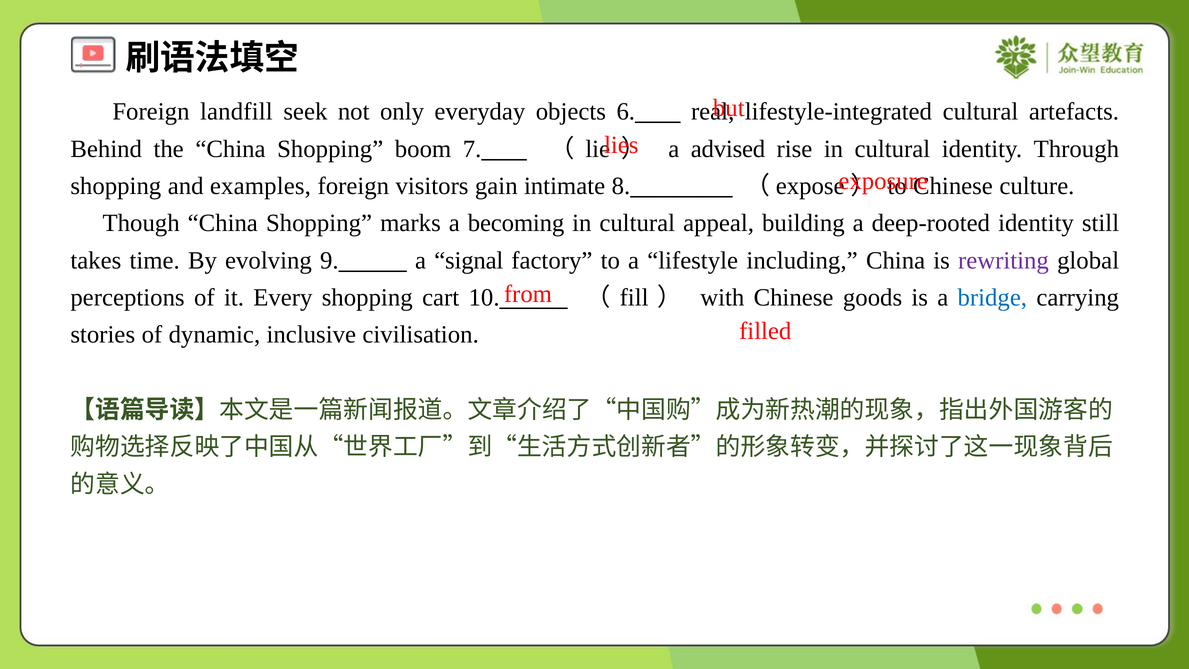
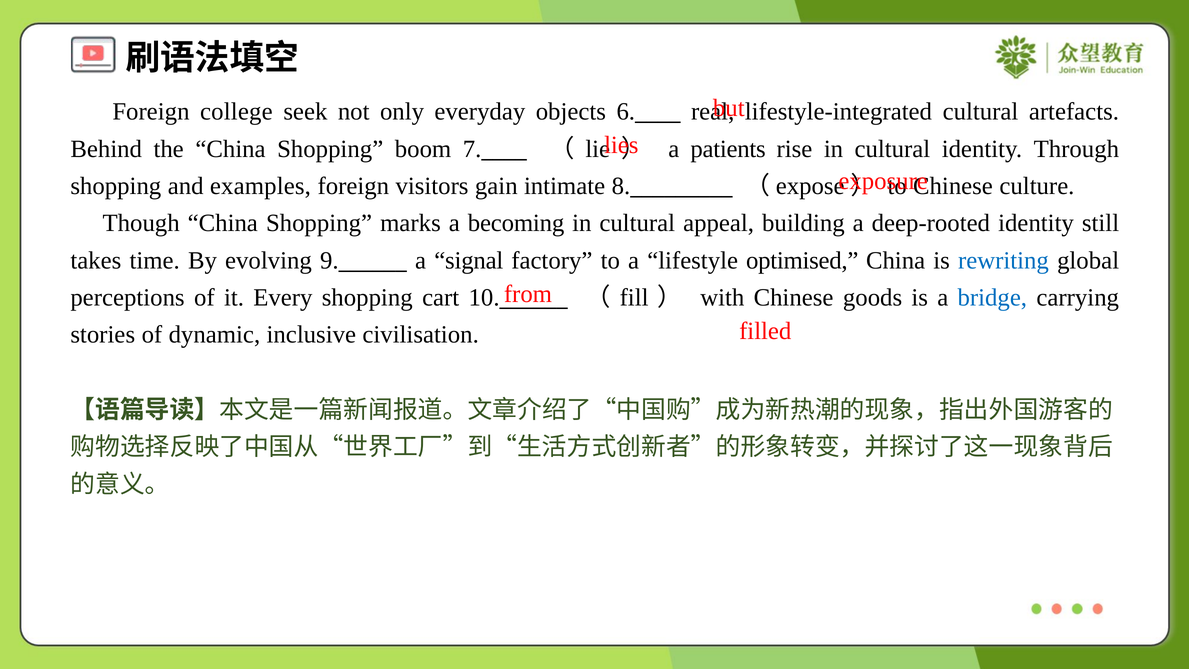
landfill: landfill -> college
advised: advised -> patients
including: including -> optimised
rewriting colour: purple -> blue
